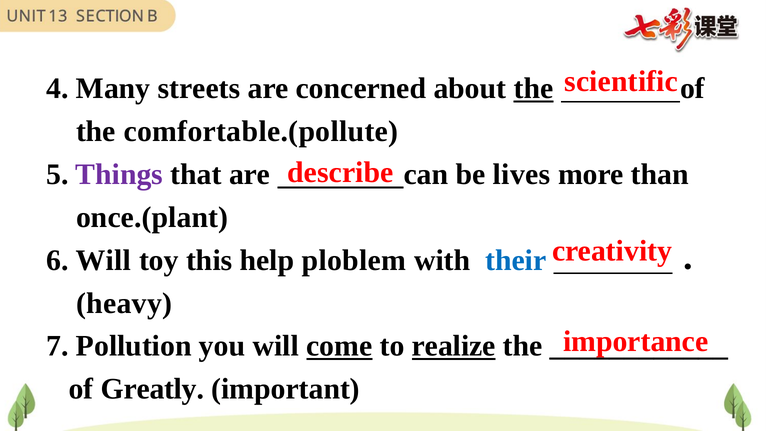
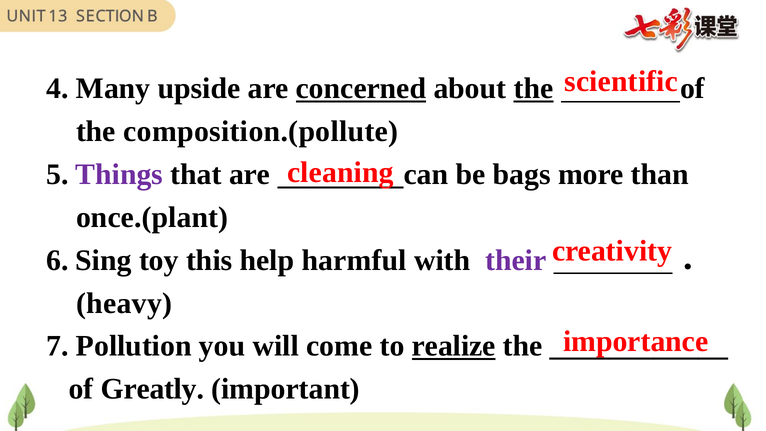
streets: streets -> upside
concerned underline: none -> present
comfortable.(pollute: comfortable.(pollute -> composition.(pollute
describe: describe -> cleaning
lives: lives -> bags
6 Will: Will -> Sing
ploblem: ploblem -> harmful
their colour: blue -> purple
come underline: present -> none
